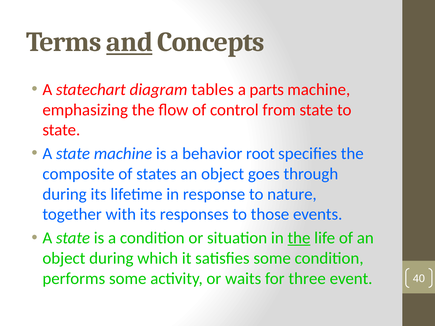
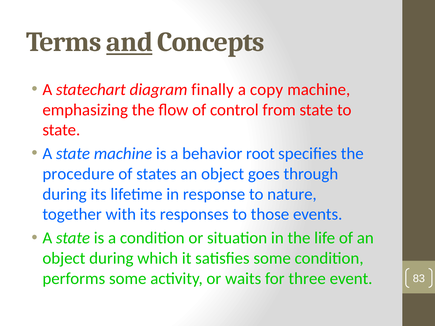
tables: tables -> finally
parts: parts -> copy
composite: composite -> procedure
the at (299, 238) underline: present -> none
40: 40 -> 83
